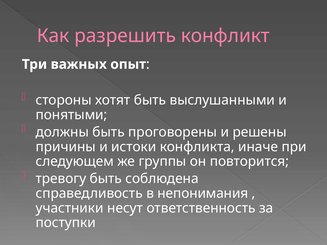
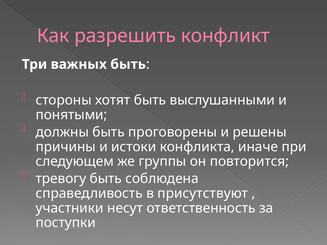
важных опыт: опыт -> быть
непонимания: непонимания -> присутствуют
